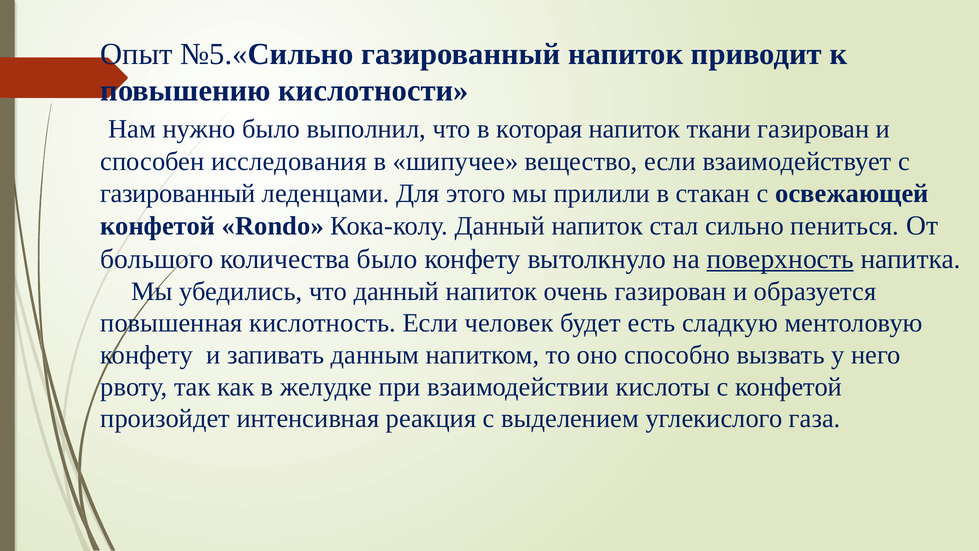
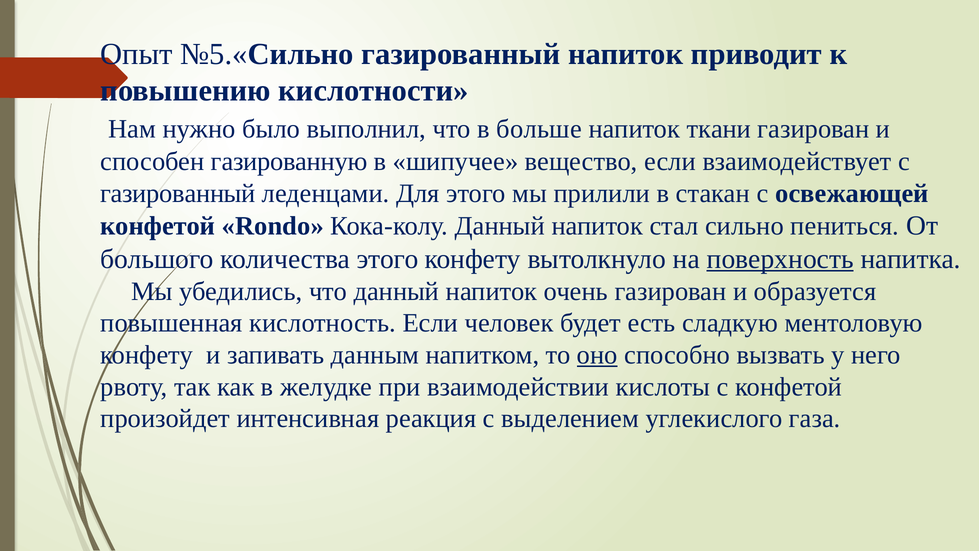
которая: которая -> больше
исследования: исследования -> газированную
количества было: было -> этого
оно underline: none -> present
